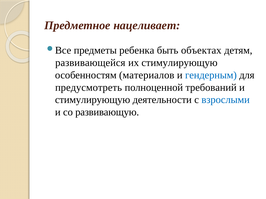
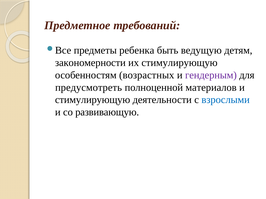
нацеливает: нацеливает -> требований
объектах: объектах -> ведущую
развивающейся: развивающейся -> закономерности
материалов: материалов -> возрастных
гендерным colour: blue -> purple
требований: требований -> материалов
